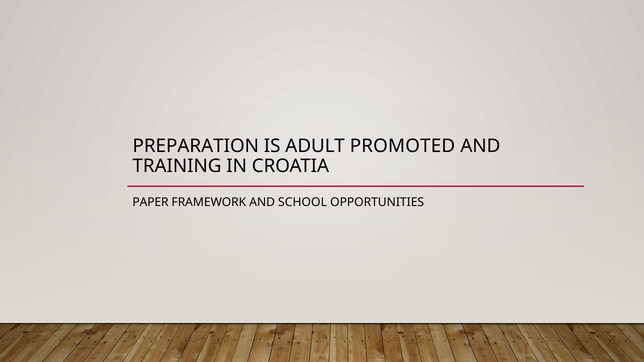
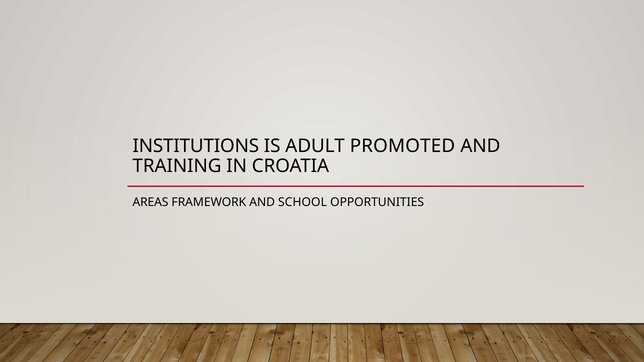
PREPARATION: PREPARATION -> INSTITUTIONS
PAPER: PAPER -> AREAS
